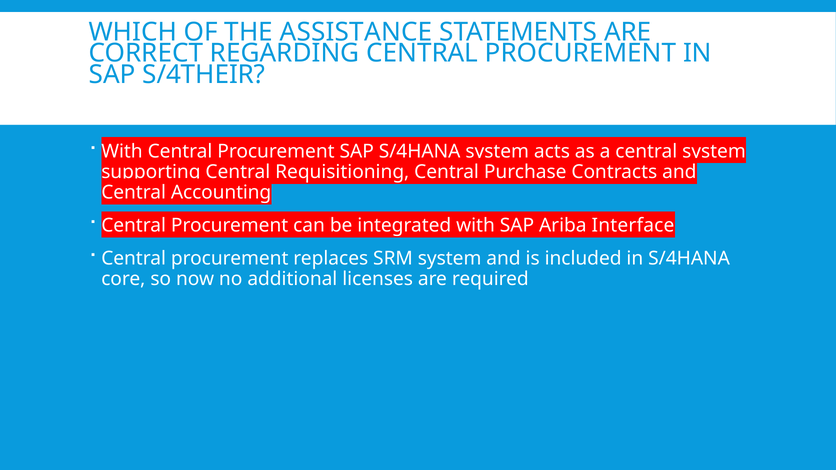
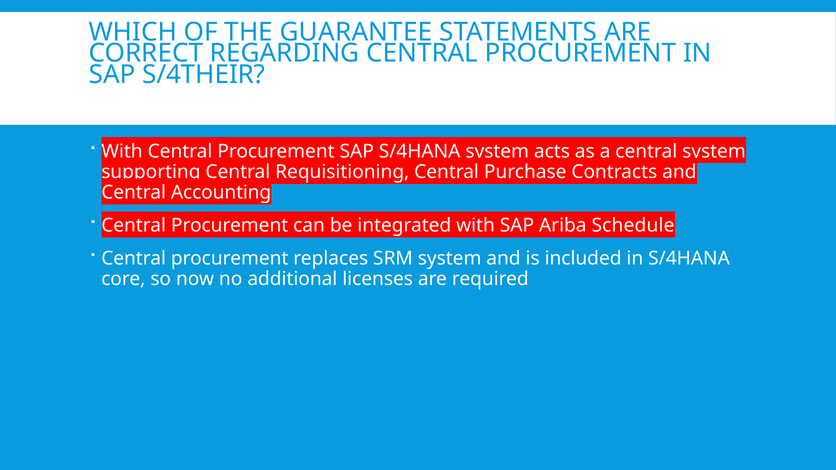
ASSISTANCE: ASSISTANCE -> GUARANTEE
Interface: Interface -> Schedule
